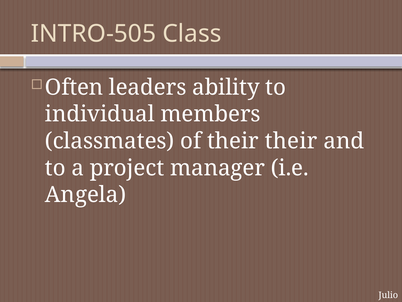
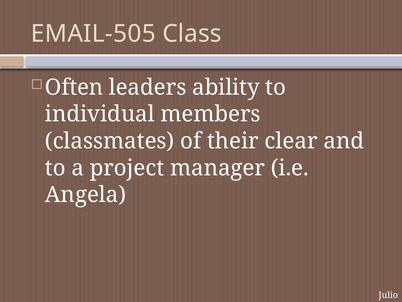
INTRO-505: INTRO-505 -> EMAIL-505
their their: their -> clear
